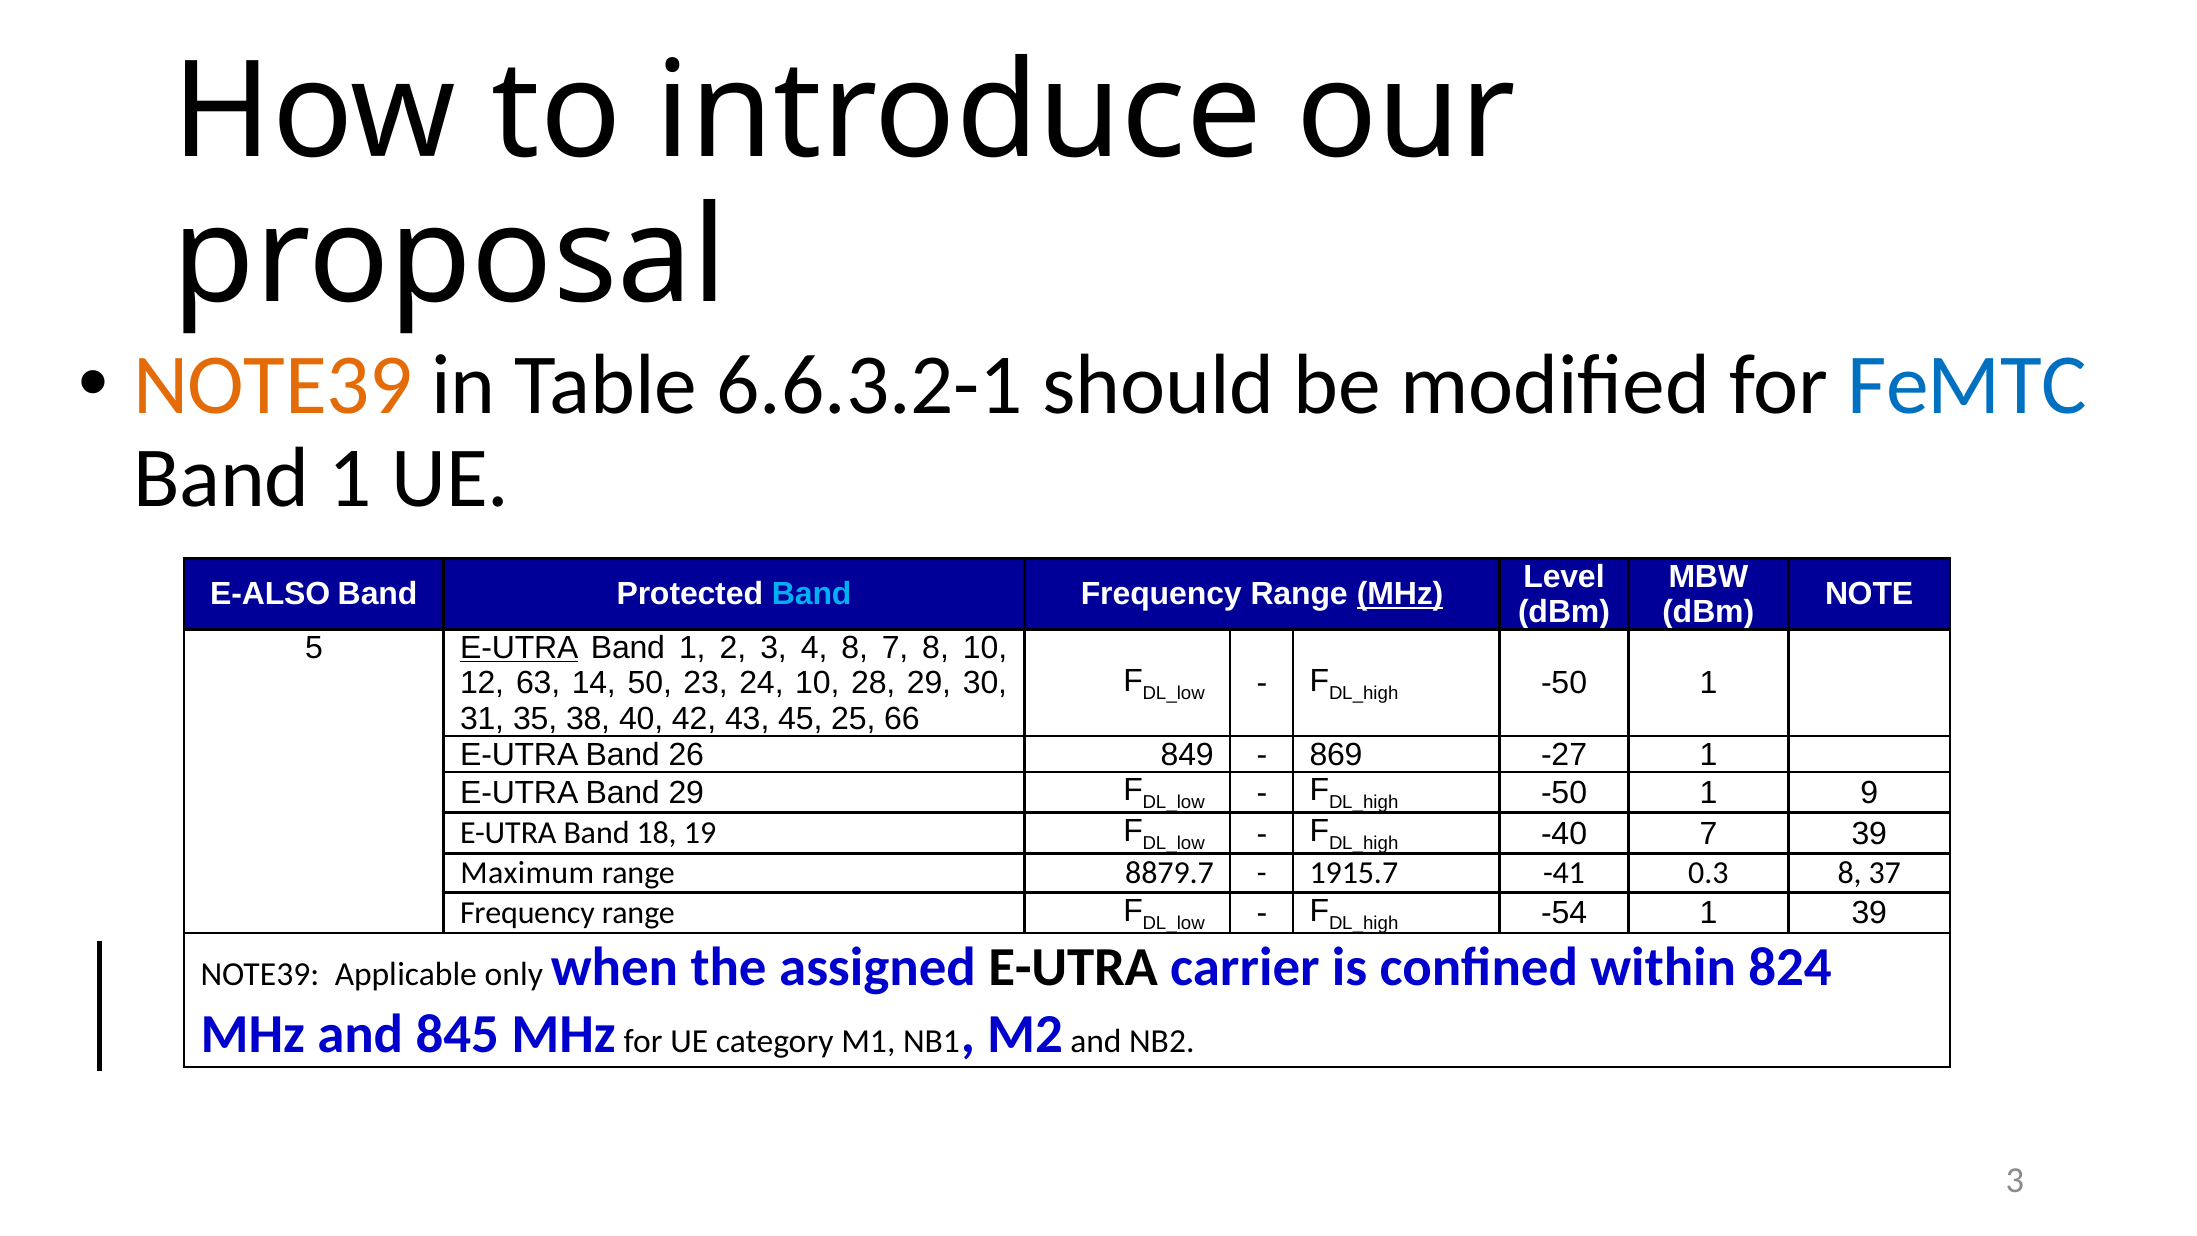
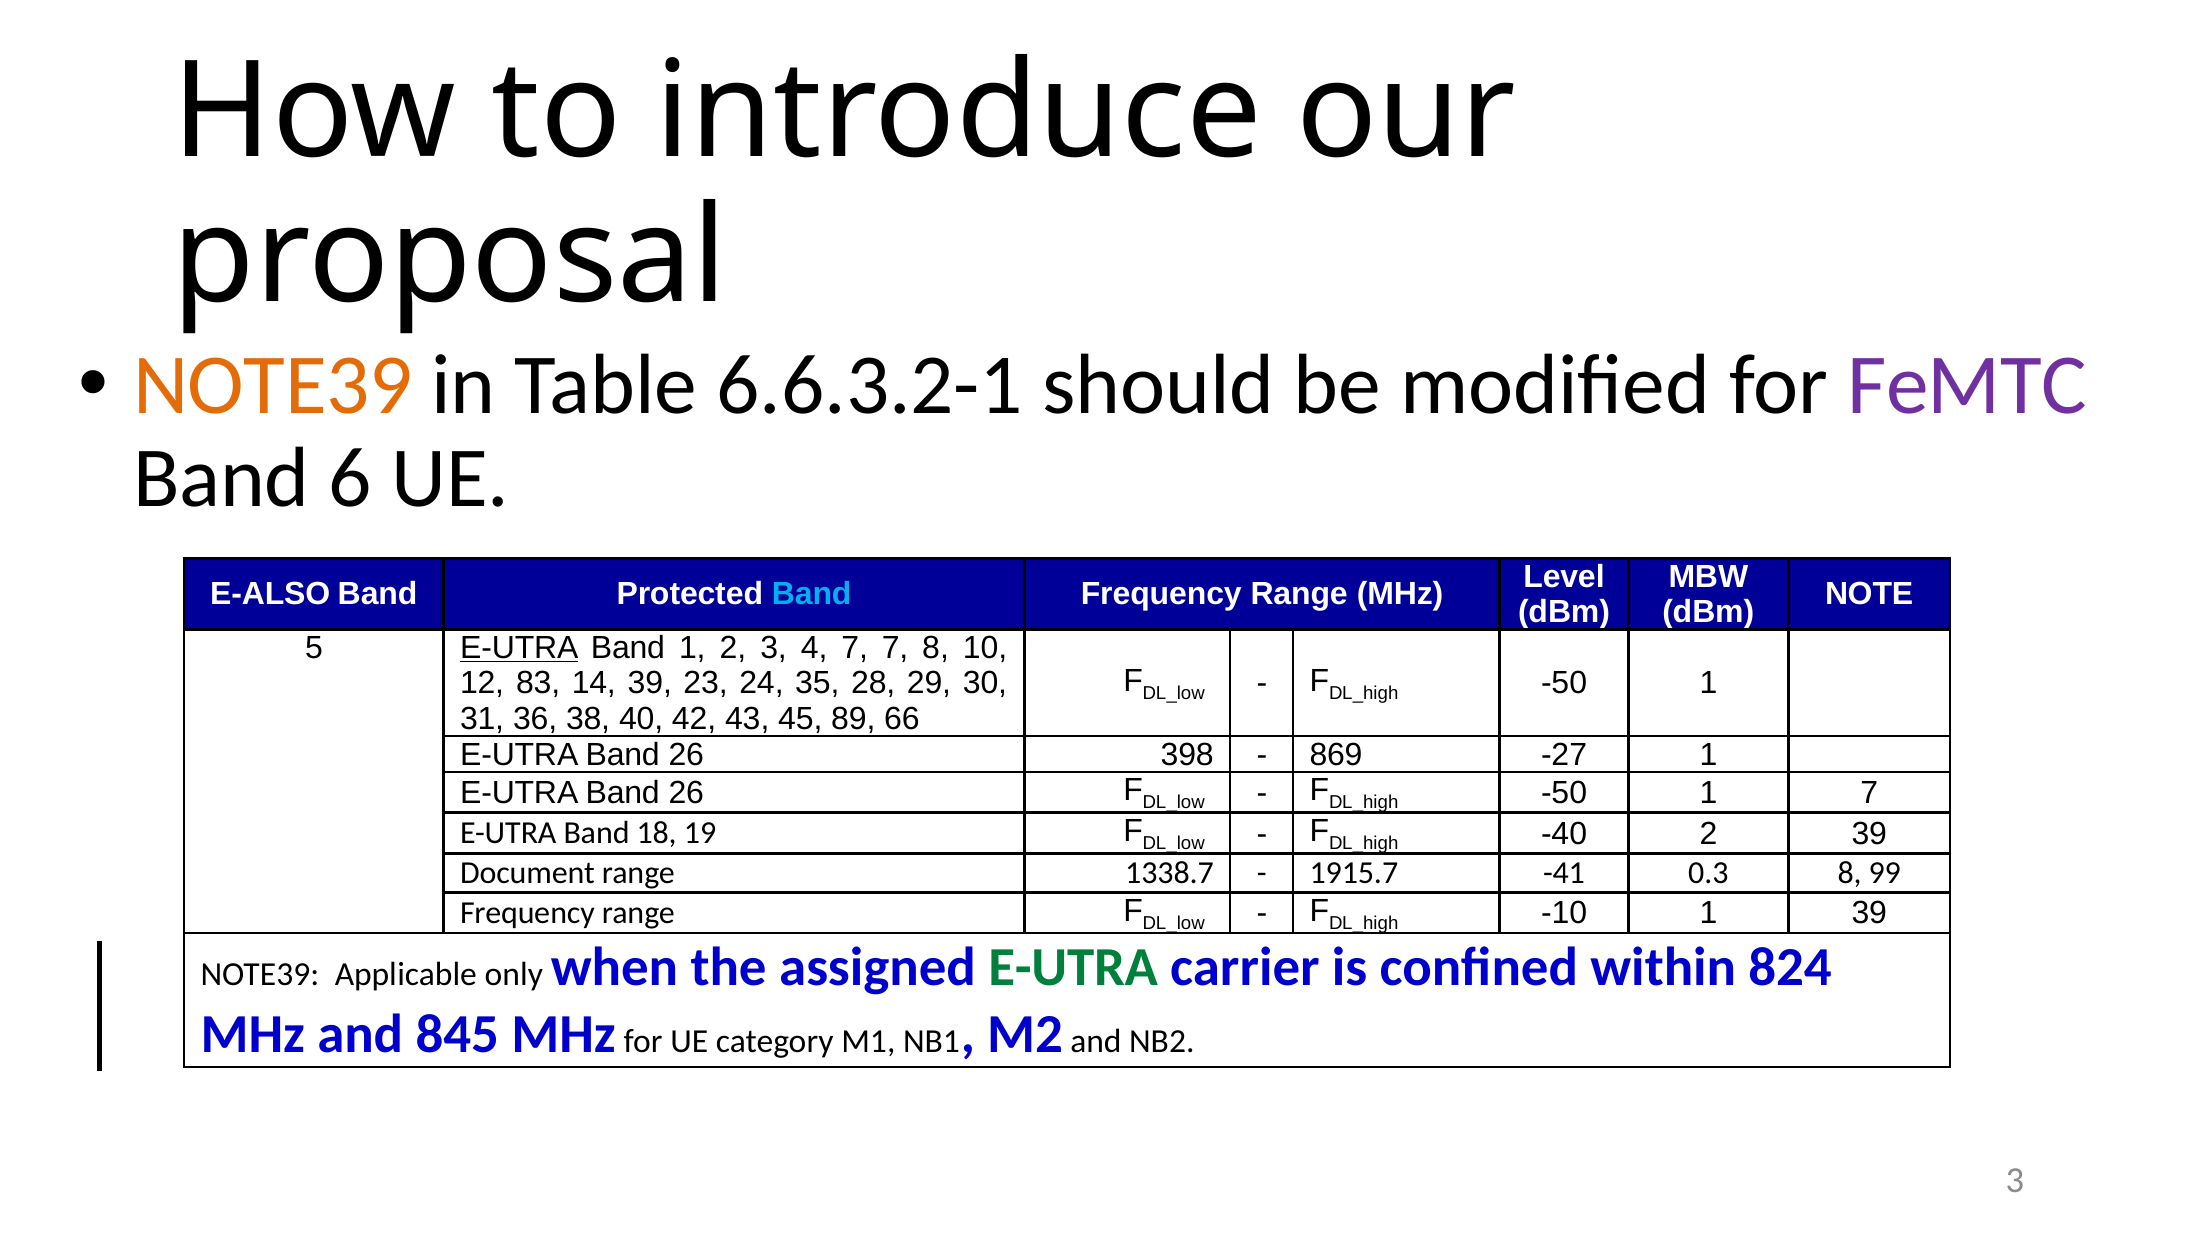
FeMTC colour: blue -> purple
1 at (351, 478): 1 -> 6
MHz at (1400, 594) underline: present -> none
4 8: 8 -> 7
63: 63 -> 83
14 50: 50 -> 39
24 10: 10 -> 35
35: 35 -> 36
25: 25 -> 89
849: 849 -> 398
29 at (686, 793): 29 -> 26
1 9: 9 -> 7
-40 7: 7 -> 2
Maximum: Maximum -> Document
8879.7: 8879.7 -> 1338.7
37: 37 -> 99
-54: -54 -> -10
E-UTRA at (1073, 967) colour: black -> green
